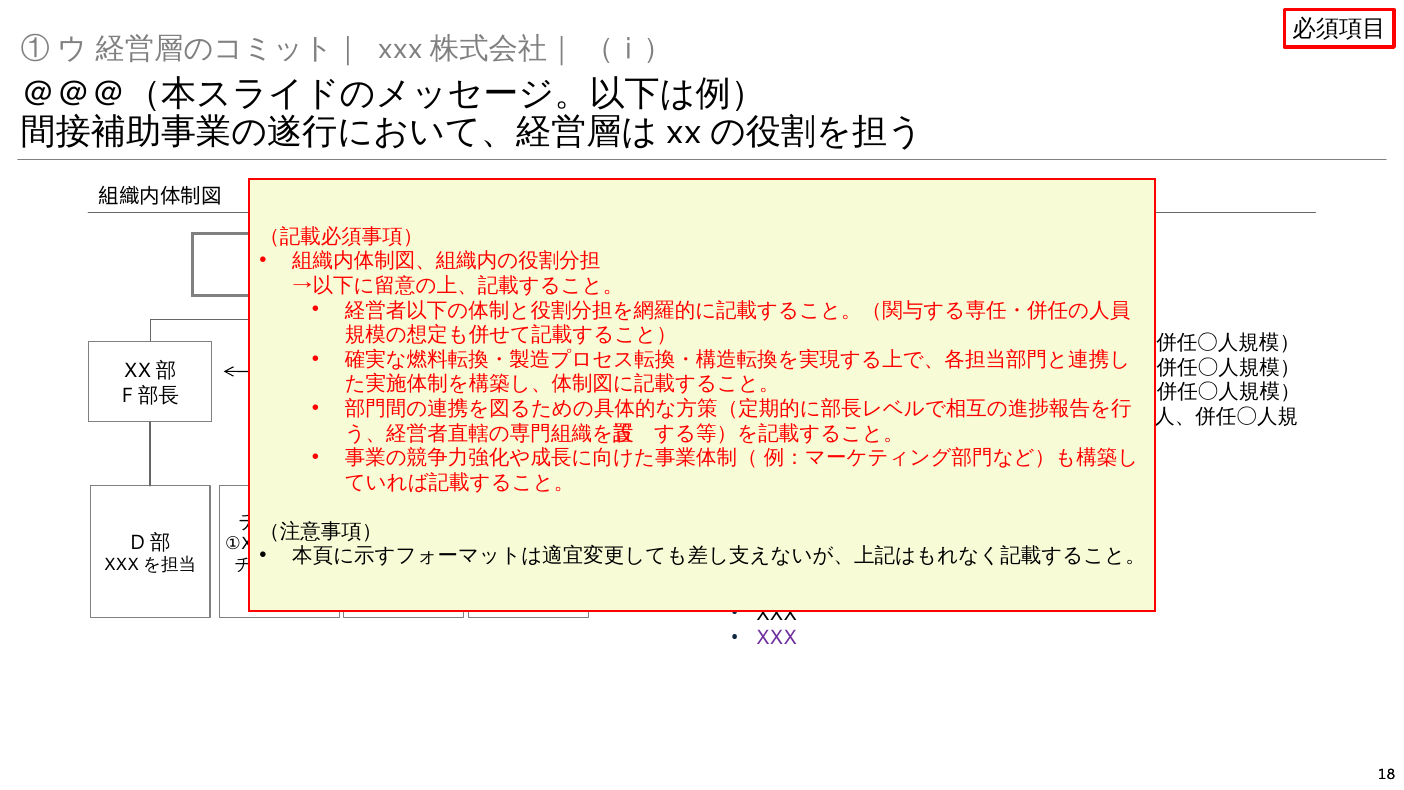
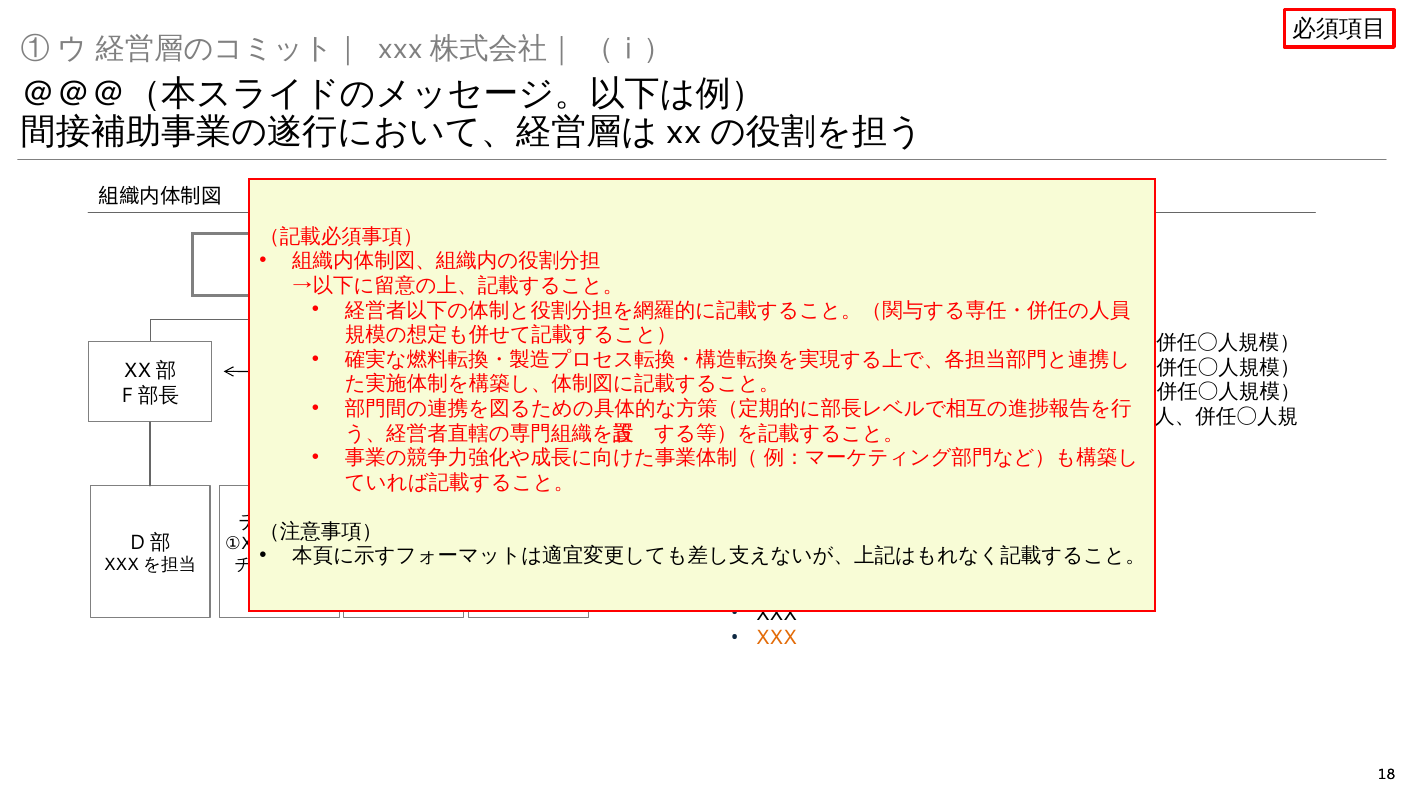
XXX at (776, 638) colour: purple -> orange
